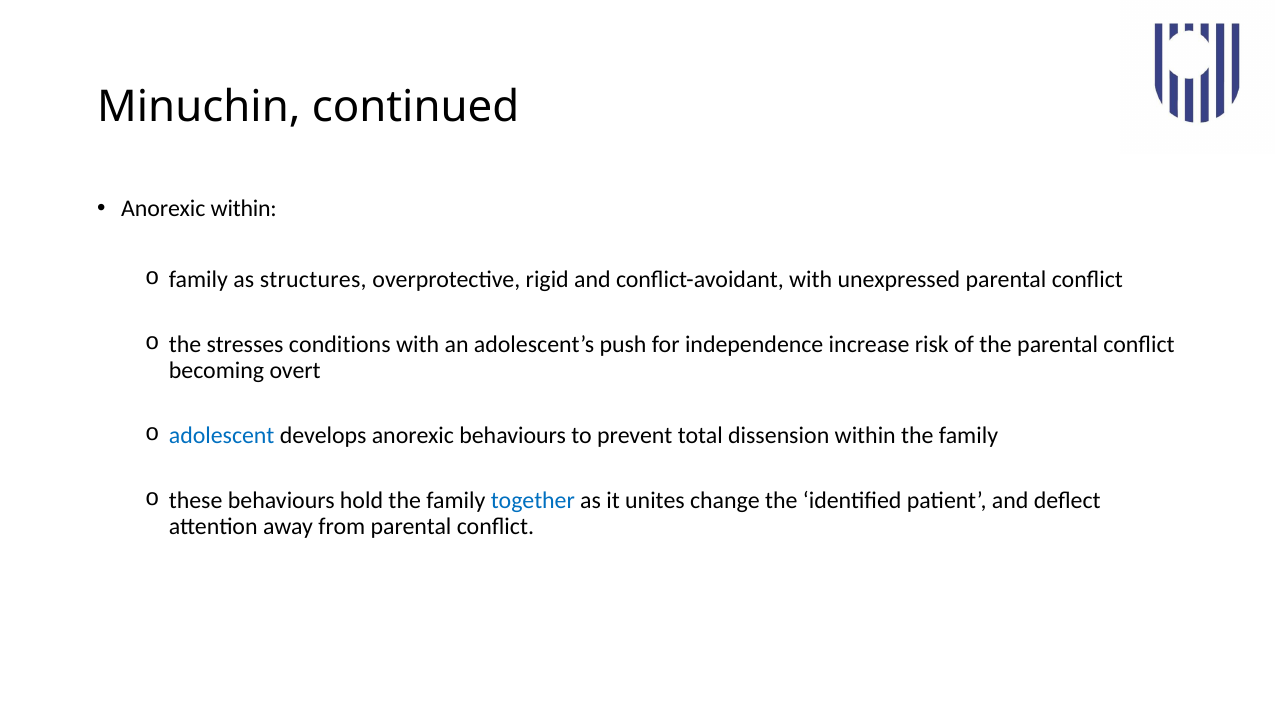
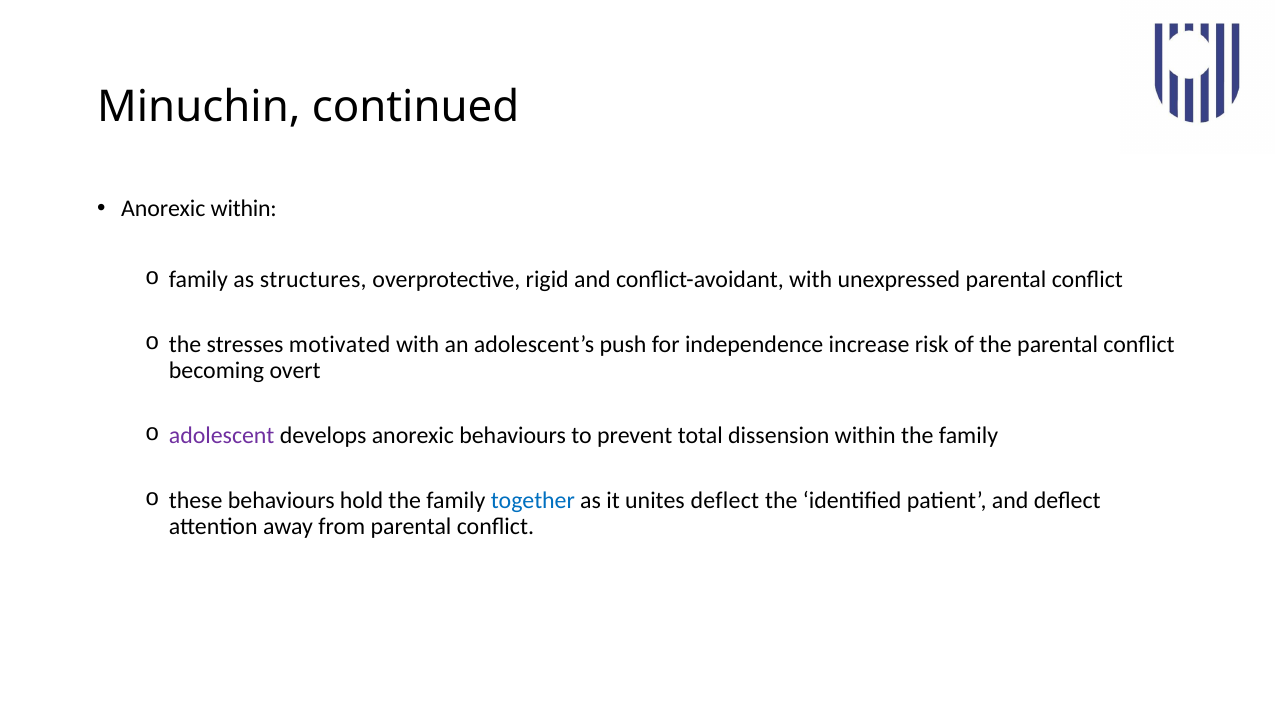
conditions: conditions -> motivated
adolescent colour: blue -> purple
unites change: change -> deflect
